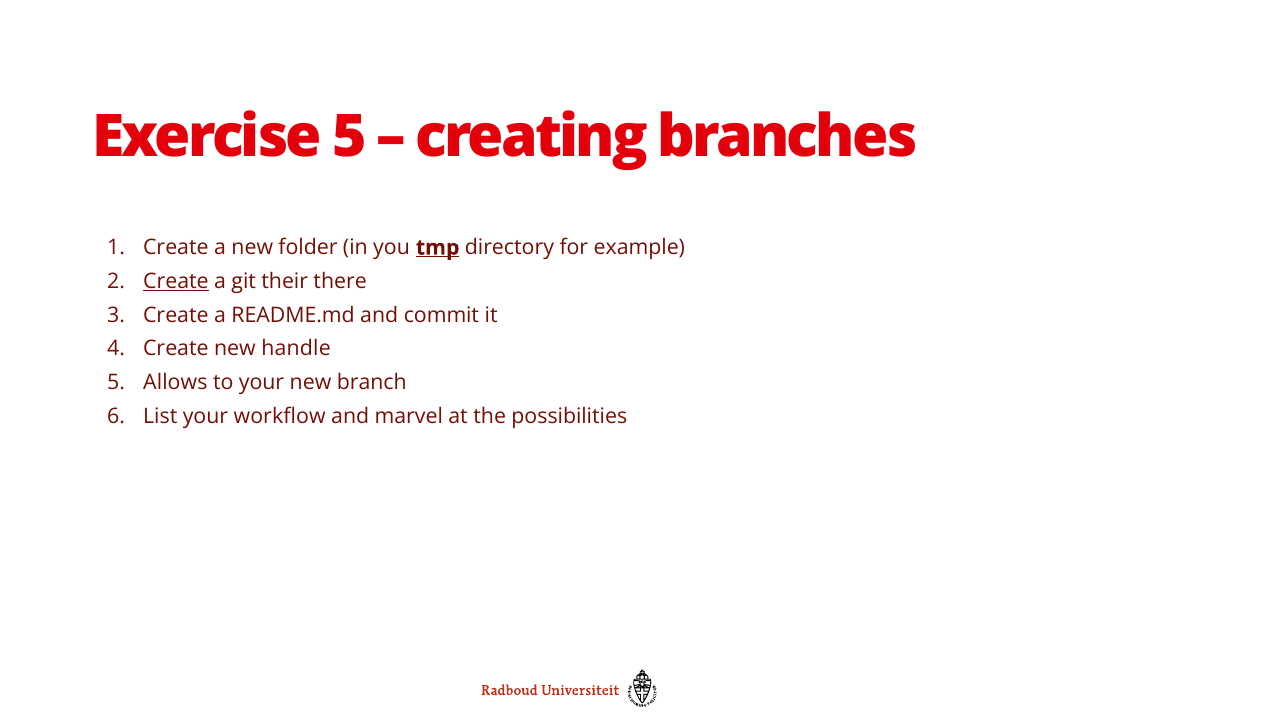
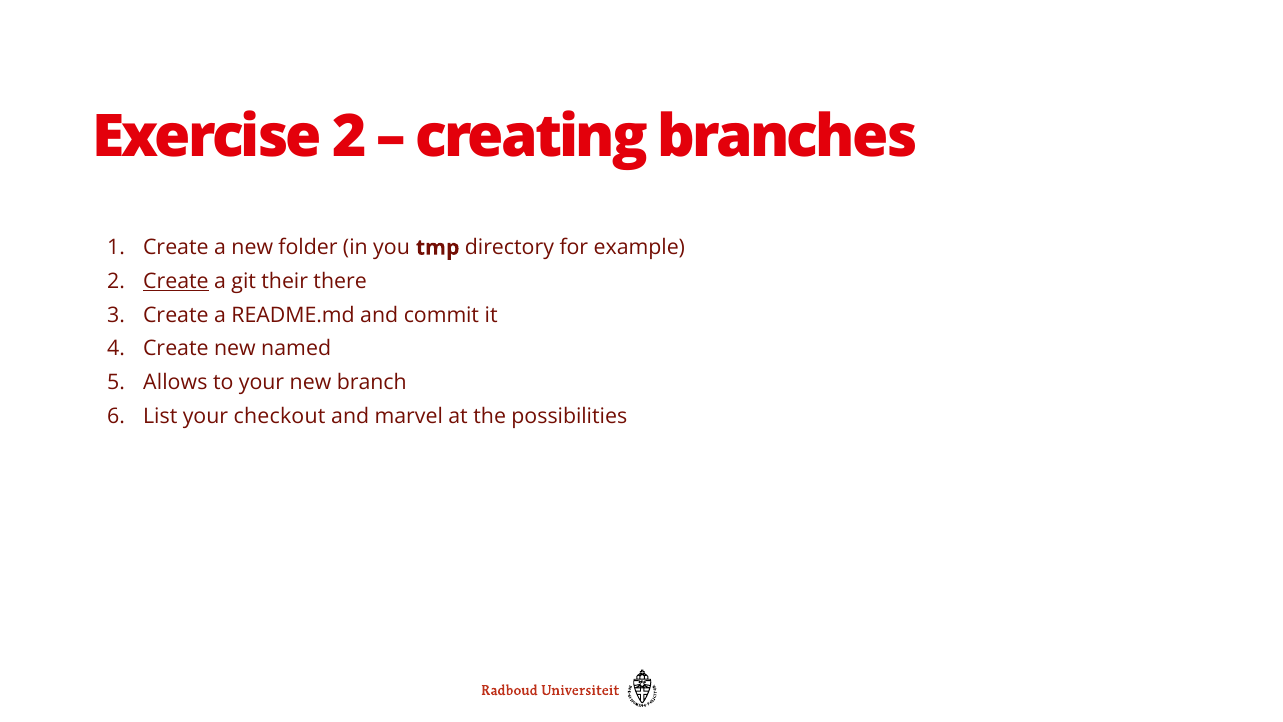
Exercise 5: 5 -> 2
tmp underline: present -> none
handle: handle -> named
workflow: workflow -> checkout
